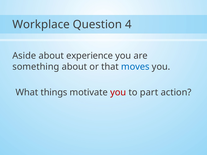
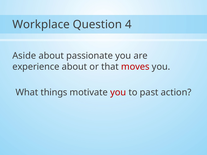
experience: experience -> passionate
something: something -> experience
moves colour: blue -> red
part: part -> past
